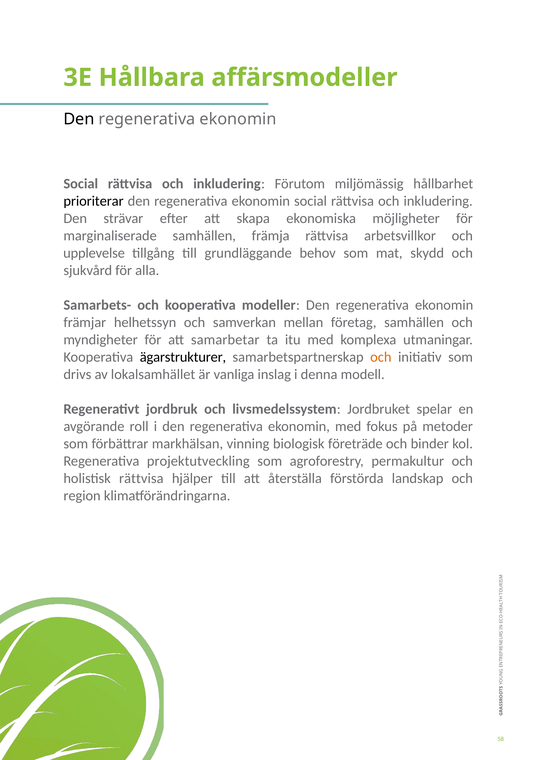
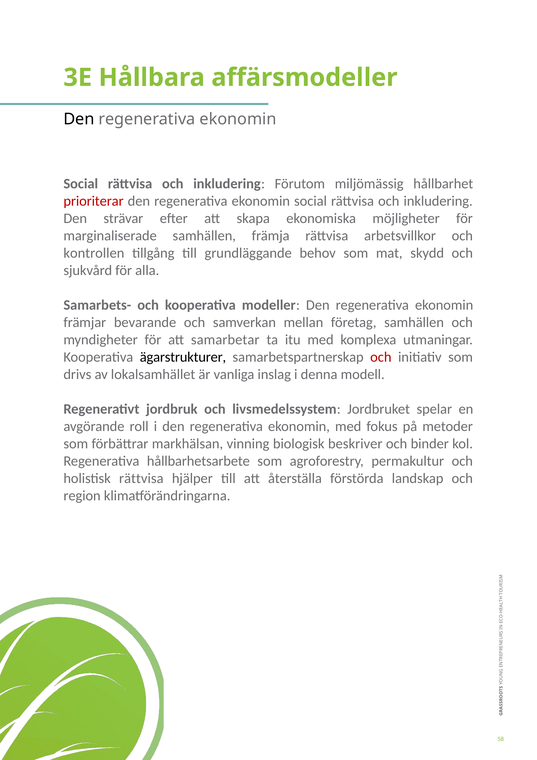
prioriterar colour: black -> red
upplevelse: upplevelse -> kontrollen
helhetssyn: helhetssyn -> bevarande
och at (381, 357) colour: orange -> red
företräde: företräde -> beskriver
projektutveckling: projektutveckling -> hållbarhetsarbete
